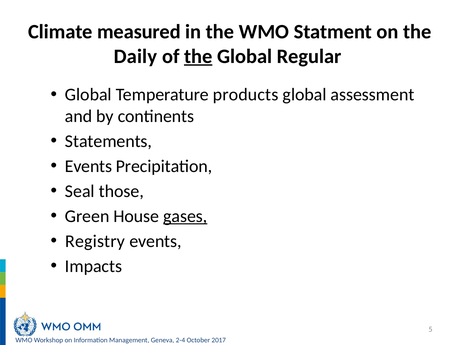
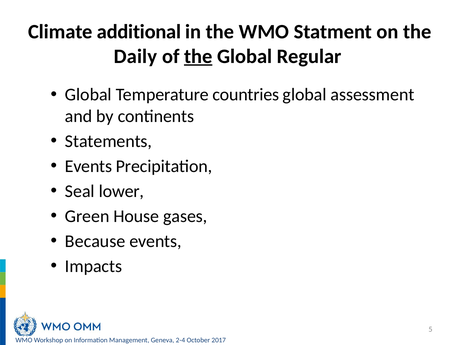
measured: measured -> additional
products: products -> countries
those: those -> lower
gases underline: present -> none
Registry: Registry -> Because
